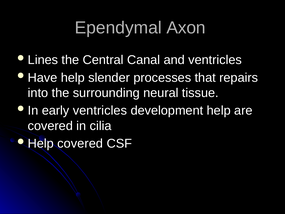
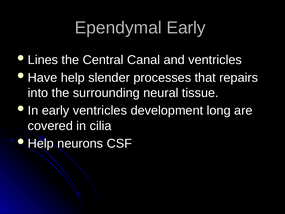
Ependymal Axon: Axon -> Early
development help: help -> long
covered at (80, 143): covered -> neurons
